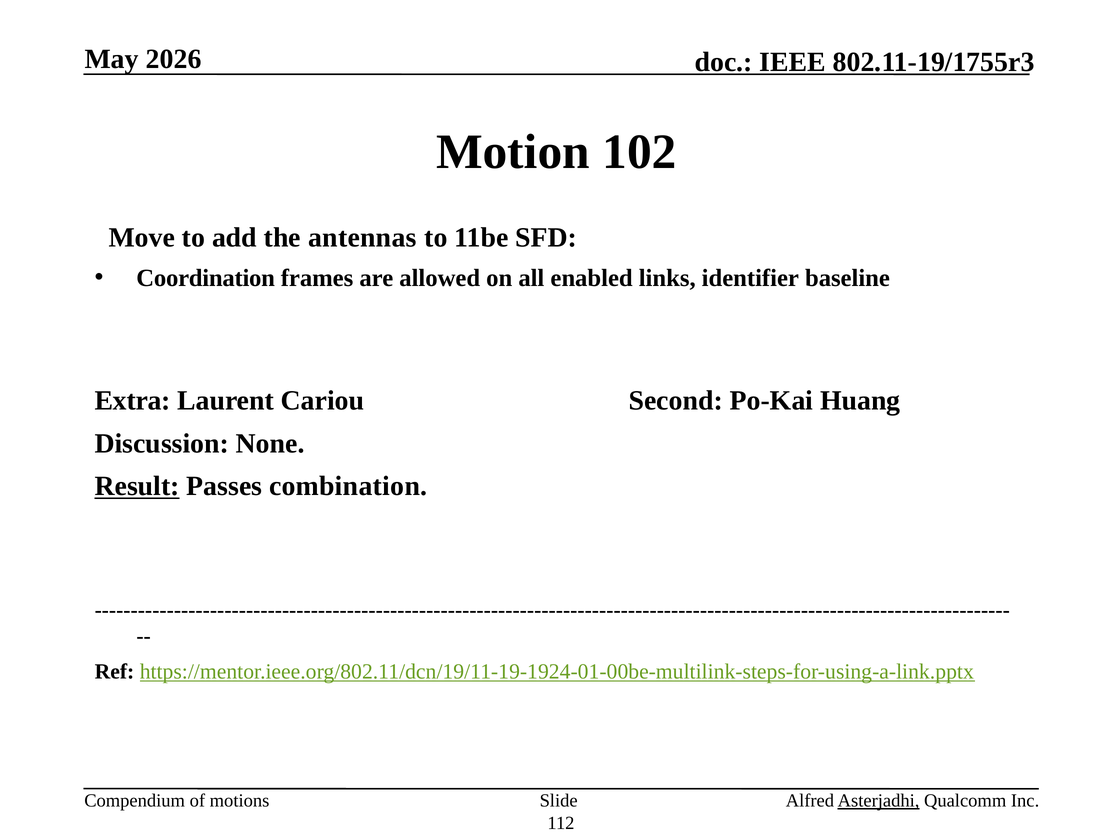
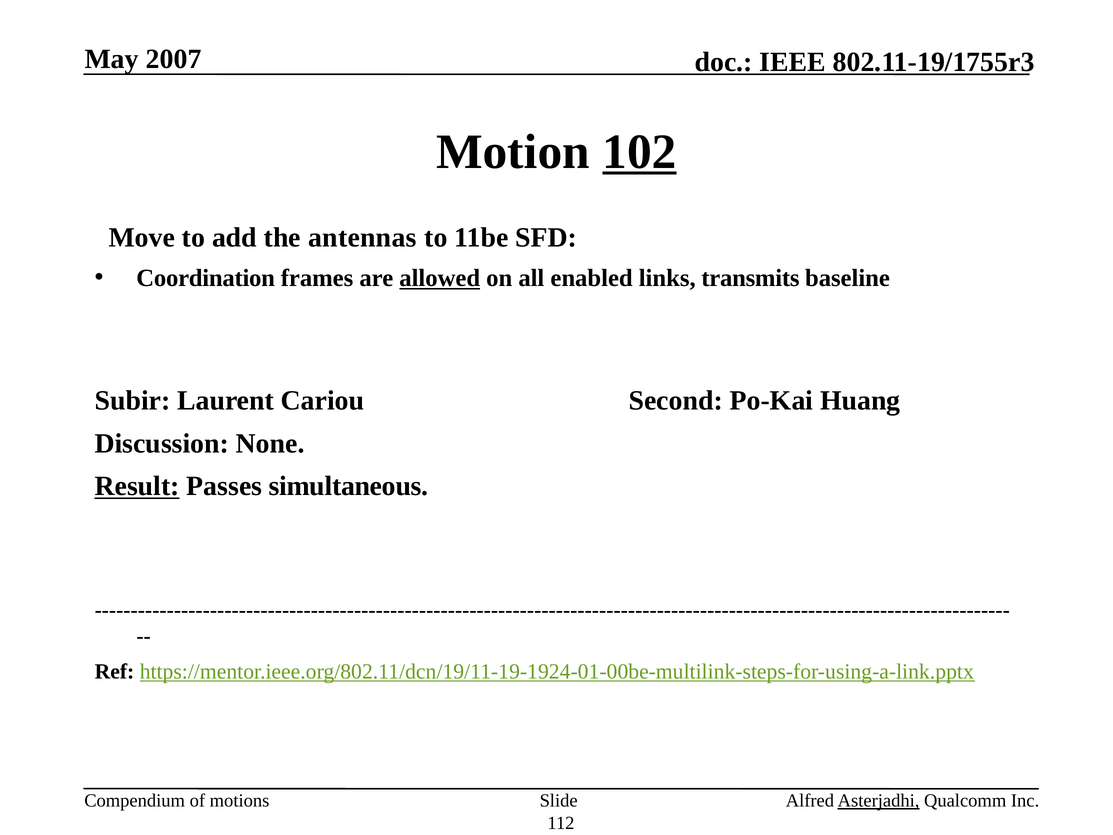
2026: 2026 -> 2007
102 underline: none -> present
allowed underline: none -> present
identifier: identifier -> transmits
Extra: Extra -> Subir
combination: combination -> simultaneous
